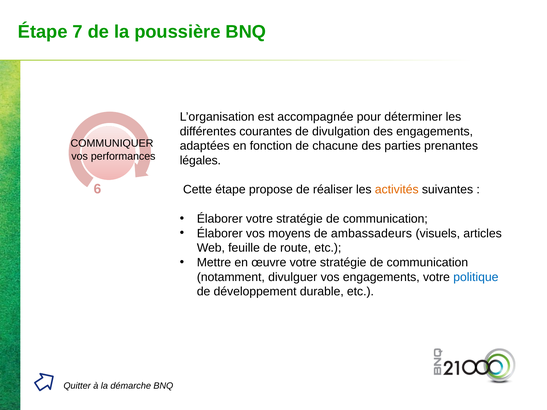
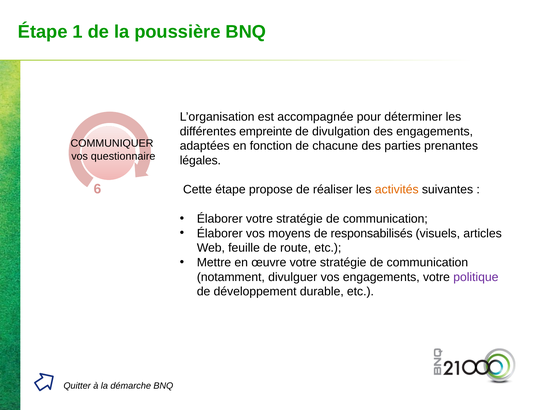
7: 7 -> 1
courantes: courantes -> empreinte
performances: performances -> questionnaire
ambassadeurs: ambassadeurs -> responsabilisés
politique colour: blue -> purple
